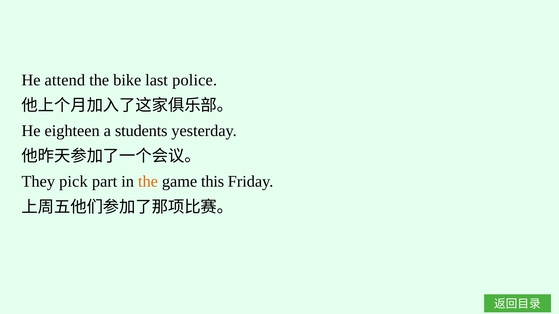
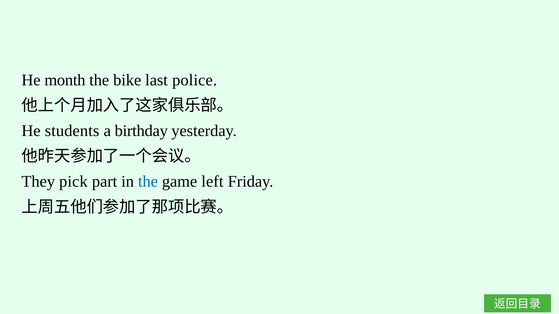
attend: attend -> month
eighteen: eighteen -> students
students: students -> birthday
the at (148, 182) colour: orange -> blue
this: this -> left
